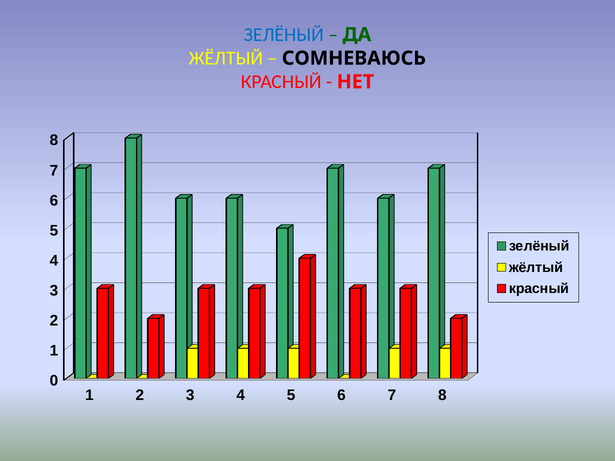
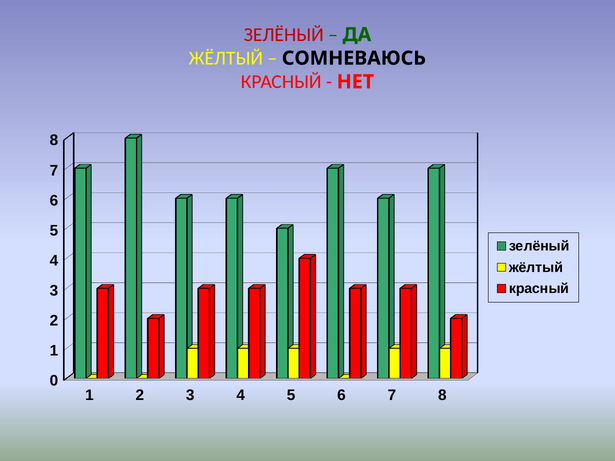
ЗЕЛЁНЫЙ at (284, 35) colour: blue -> red
